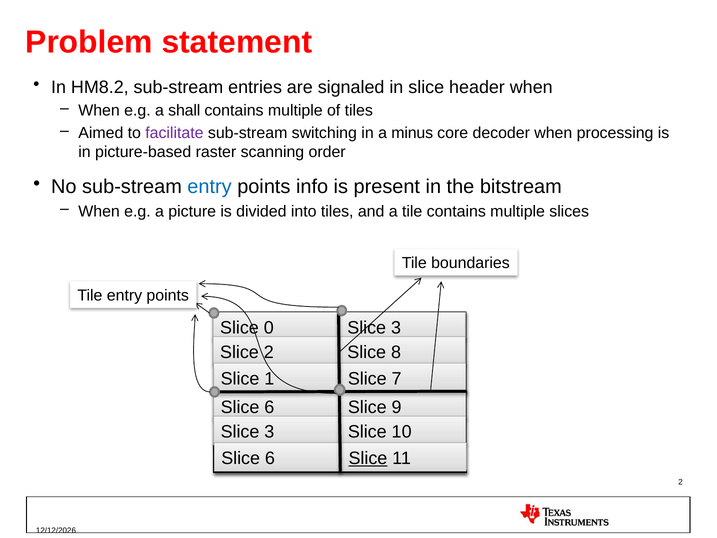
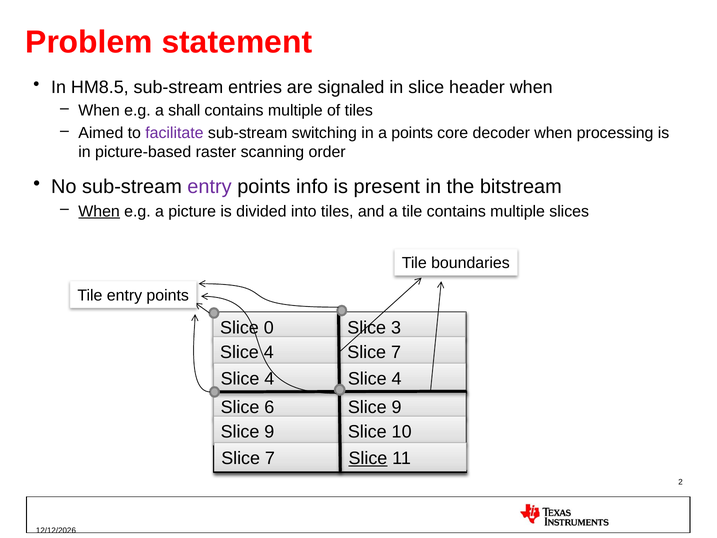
HM8.2: HM8.2 -> HM8.5
a minus: minus -> points
entry at (210, 187) colour: blue -> purple
When at (99, 211) underline: none -> present
2 at (269, 352): 2 -> 4
8 at (396, 352): 8 -> 7
1 at (269, 379): 1 -> 4
7 at (397, 379): 7 -> 4
3 at (269, 432): 3 -> 9
6 at (270, 458): 6 -> 7
